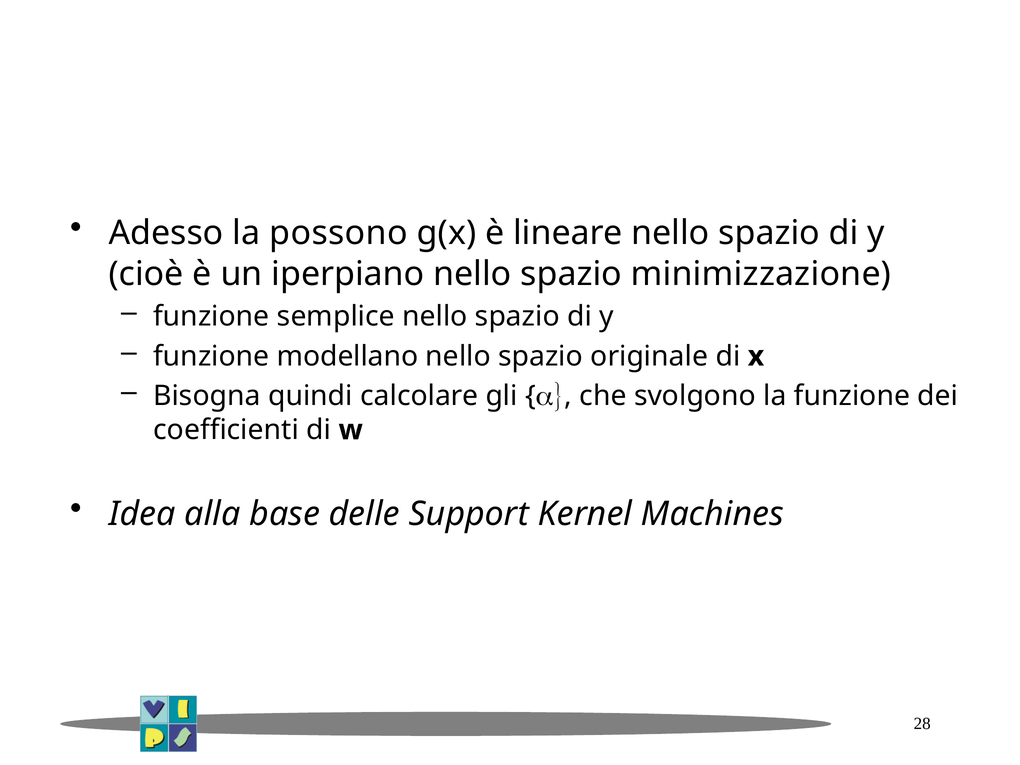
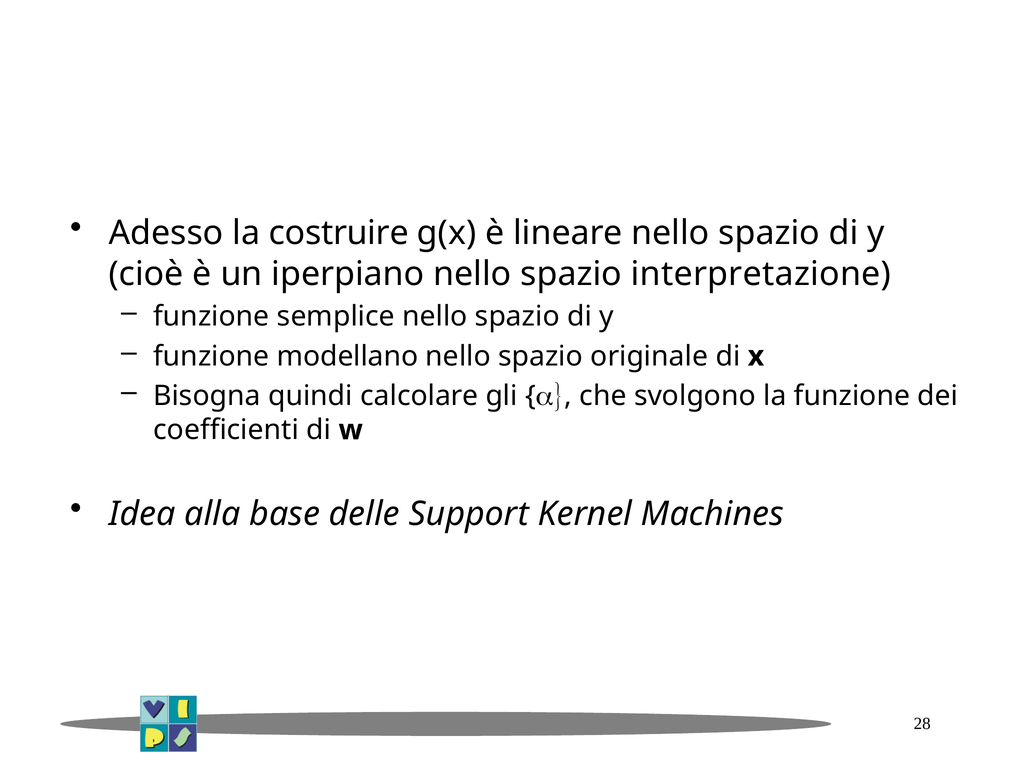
possono: possono -> costruire
minimizzazione: minimizzazione -> interpretazione
